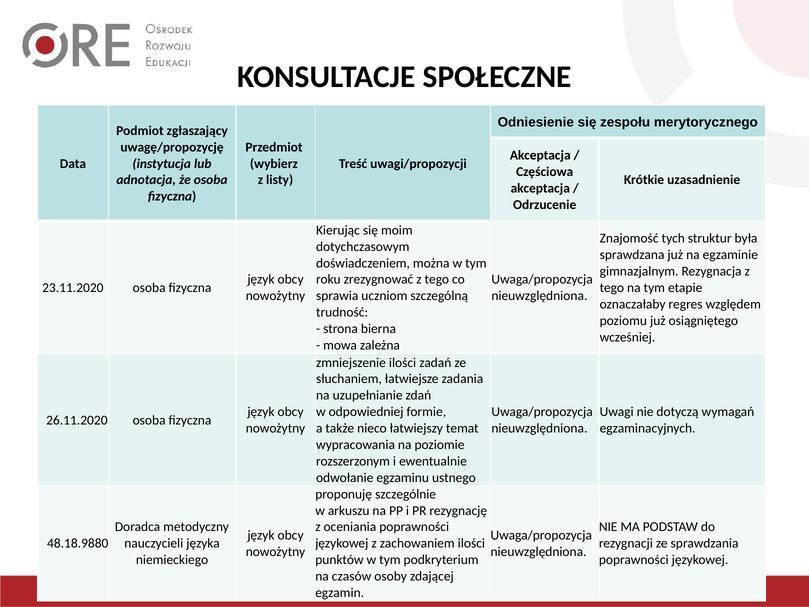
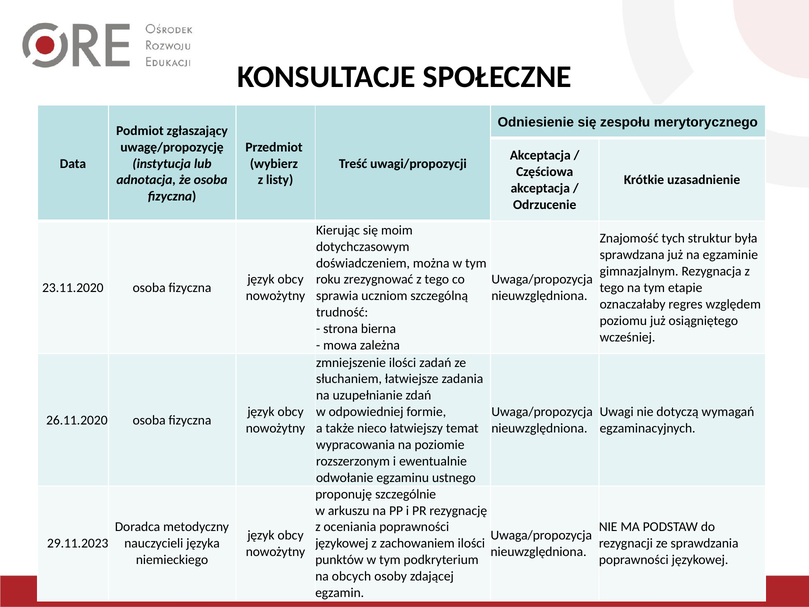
48.18.9880: 48.18.9880 -> 29.11.2023
czasów: czasów -> obcych
